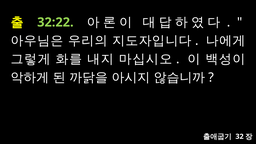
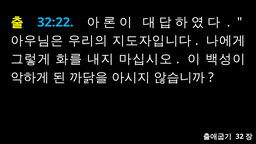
32:22 colour: light green -> light blue
